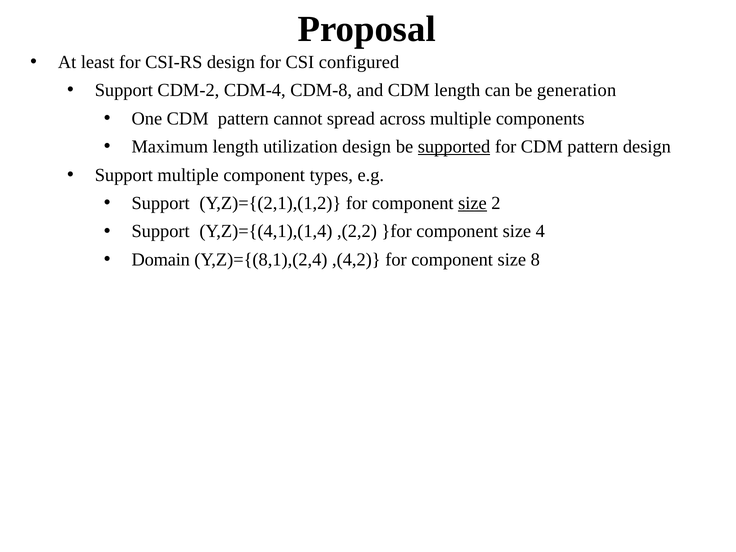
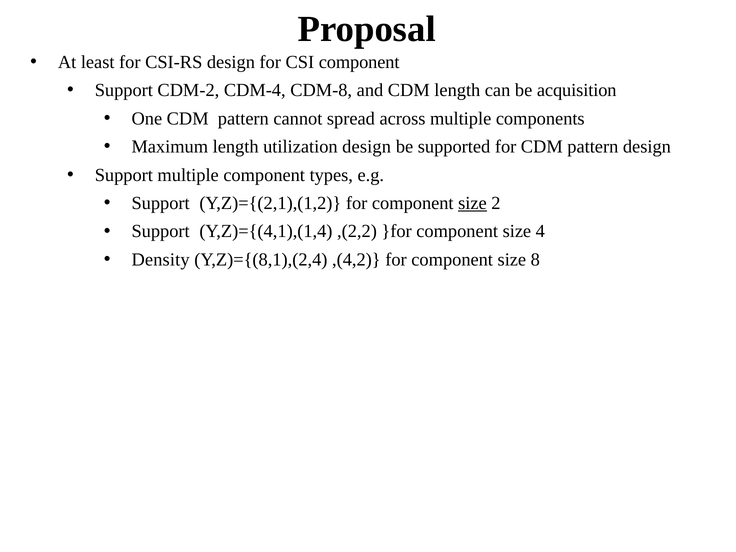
CSI configured: configured -> component
generation: generation -> acquisition
supported underline: present -> none
Domain: Domain -> Density
